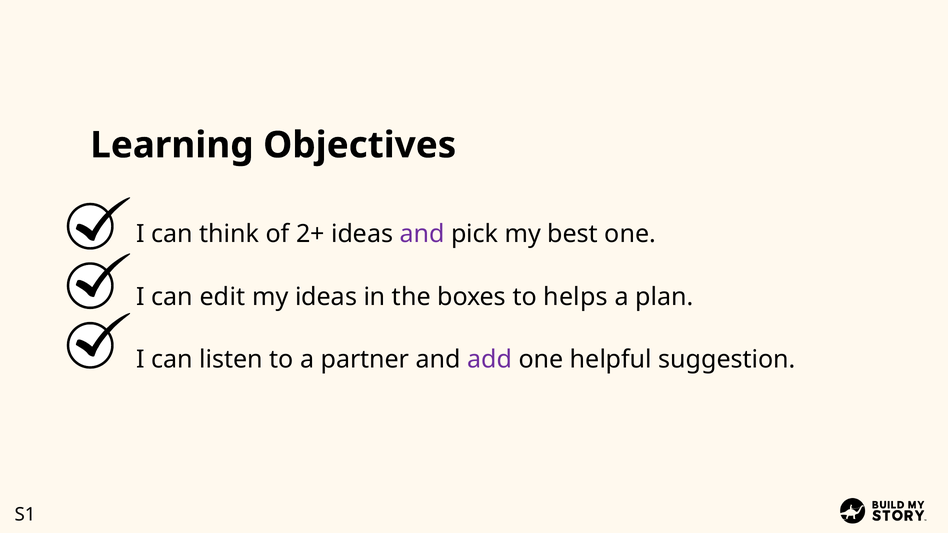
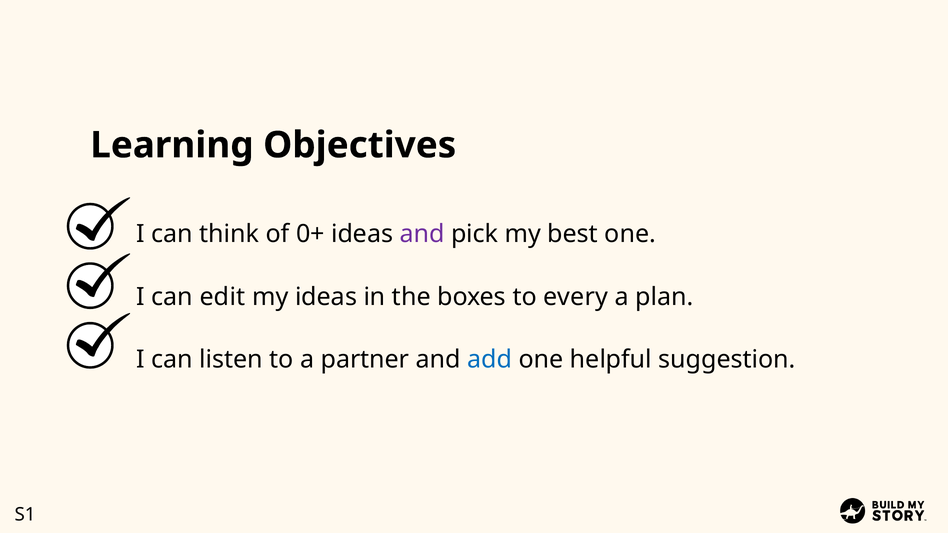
2+: 2+ -> 0+
helps: helps -> every
add colour: purple -> blue
